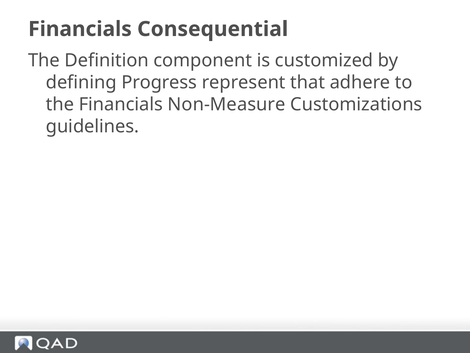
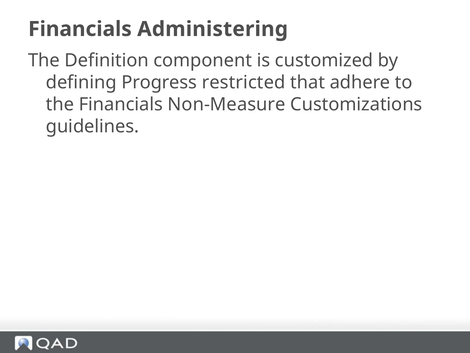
Consequential: Consequential -> Administering
represent: represent -> restricted
